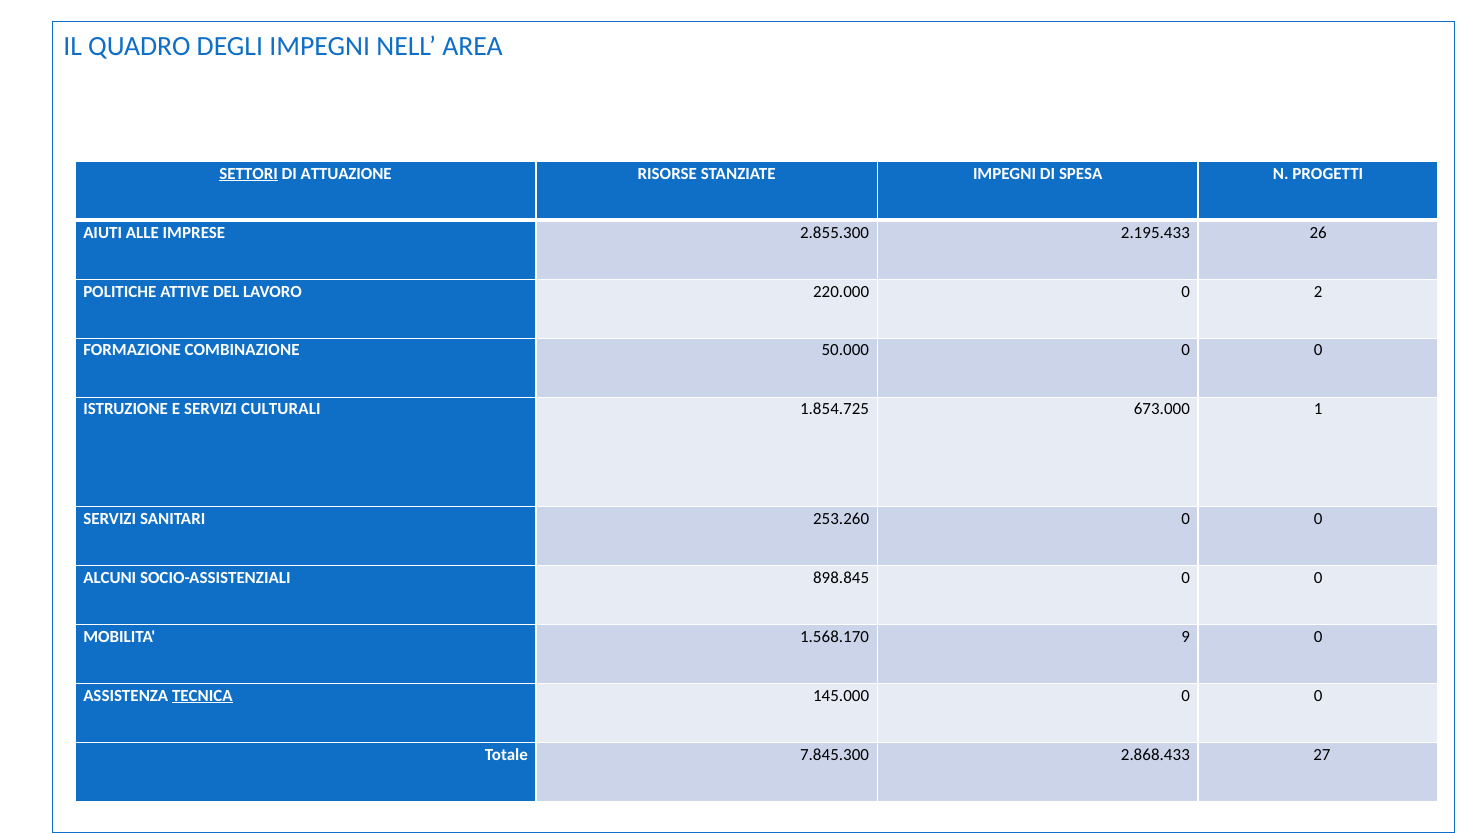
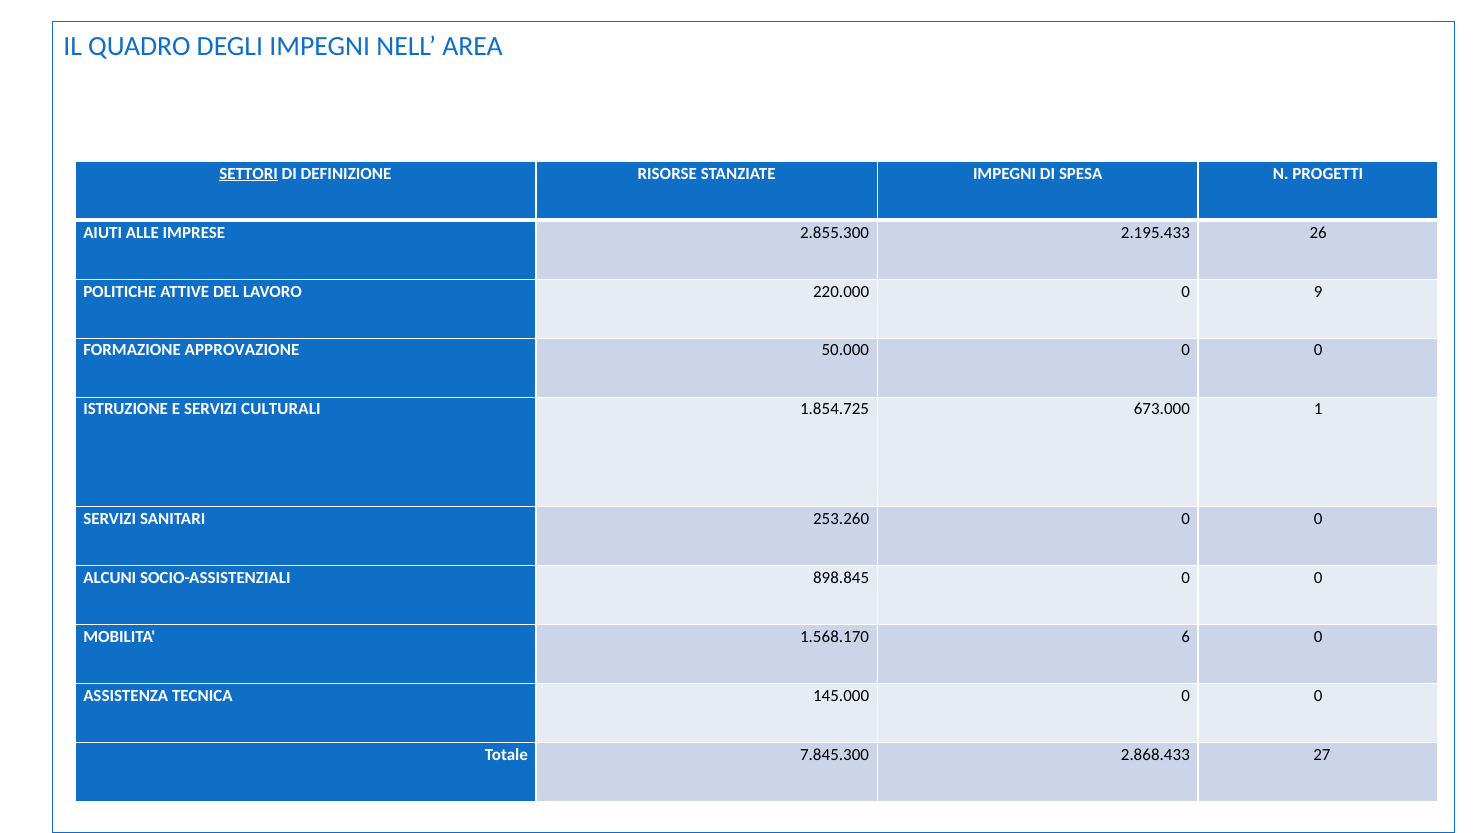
ATTUAZIONE: ATTUAZIONE -> DEFINIZIONE
2: 2 -> 9
COMBINAZIONE: COMBINAZIONE -> APPROVAZIONE
9: 9 -> 6
TECNICA underline: present -> none
